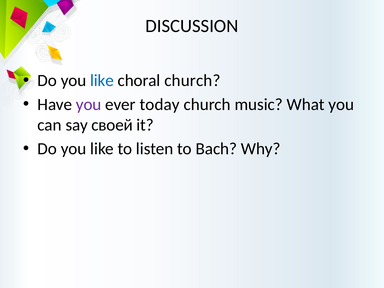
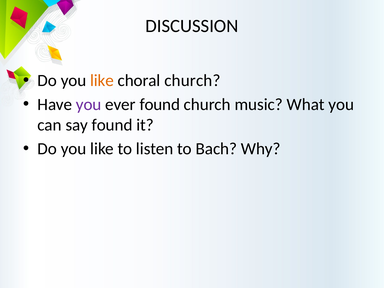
like at (102, 81) colour: blue -> orange
ever today: today -> found
say своей: своей -> found
